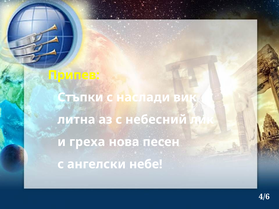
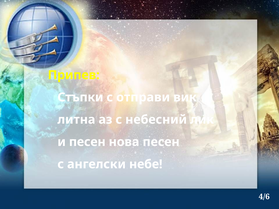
наслади: наслади -> отправи
и греха: греха -> песен
